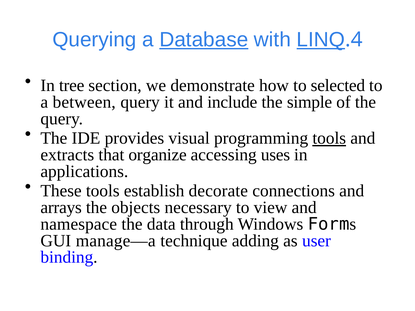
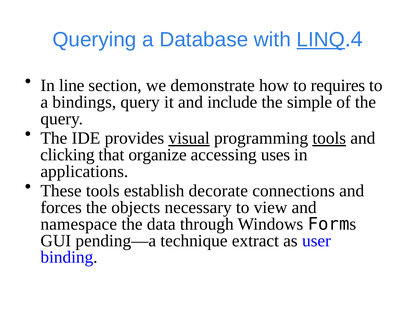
Database underline: present -> none
tree: tree -> line
selected: selected -> requires
between: between -> bindings
visual underline: none -> present
extracts: extracts -> clicking
arrays: arrays -> forces
manage—a: manage—a -> pending—a
adding: adding -> extract
